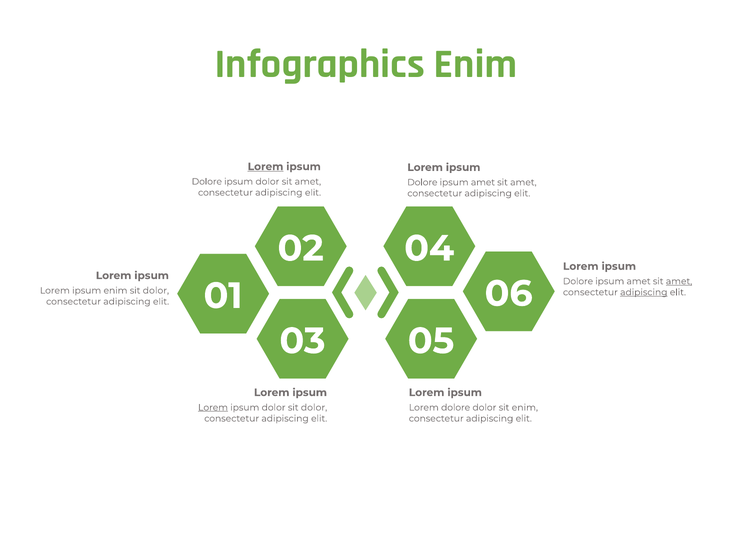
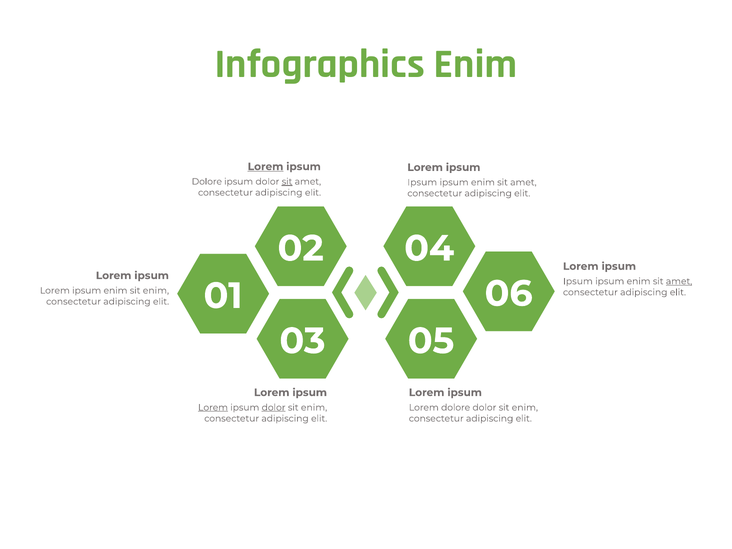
sit at (287, 182) underline: none -> present
Dolore at (422, 182): Dolore -> Ipsum
amet at (483, 182): amet -> enim
Dolore at (578, 281): Dolore -> Ipsum
amet at (639, 281): amet -> enim
dolor at (156, 291): dolor -> enim
adipiscing at (644, 292) underline: present -> none
dolor at (274, 408) underline: none -> present
dolor at (314, 408): dolor -> enim
